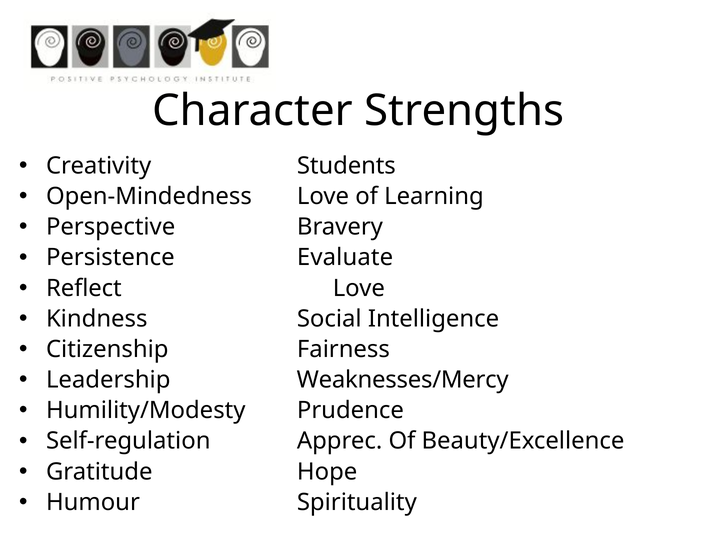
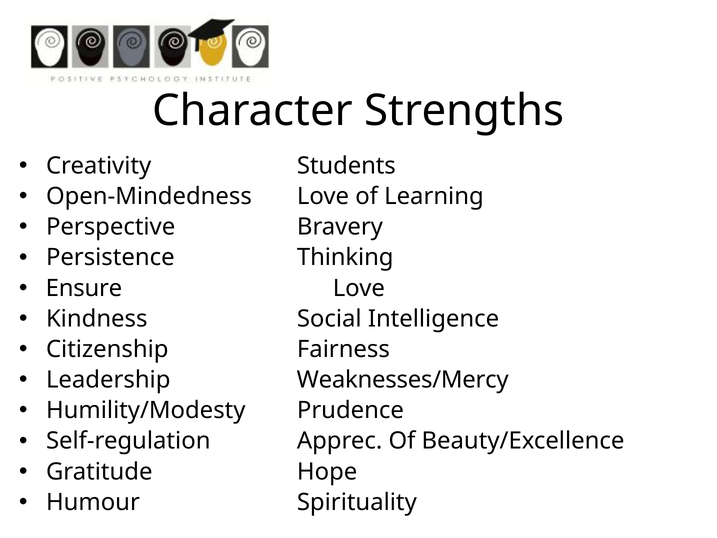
Evaluate: Evaluate -> Thinking
Reflect: Reflect -> Ensure
